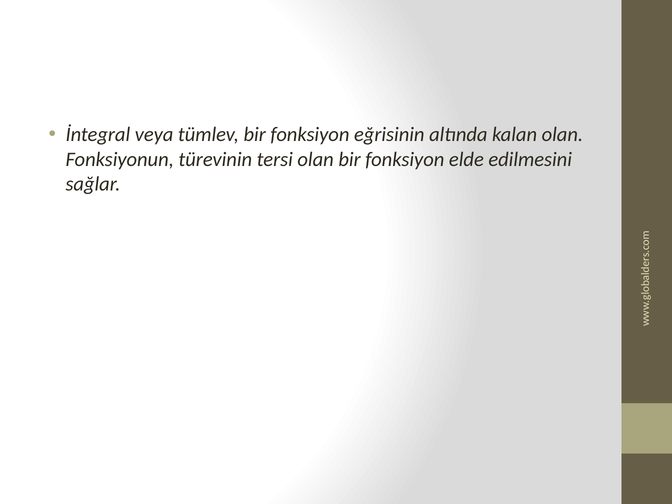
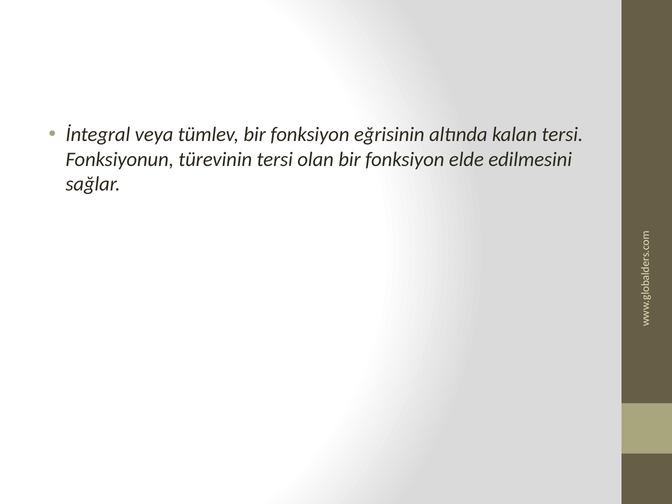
kalan olan: olan -> tersi
